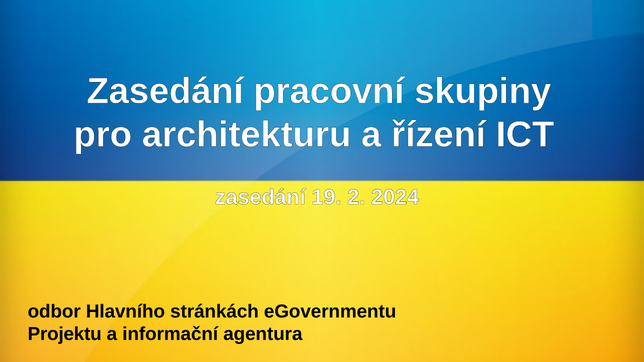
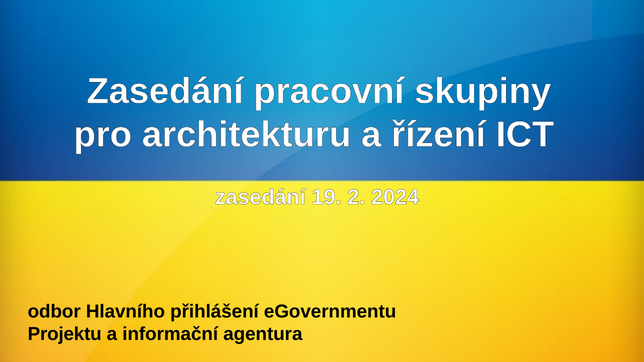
stránkách: stránkách -> přihlášení
